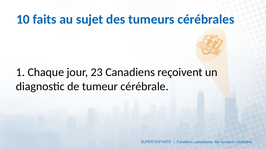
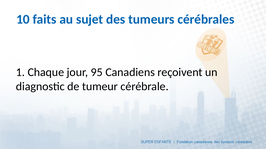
23: 23 -> 95
